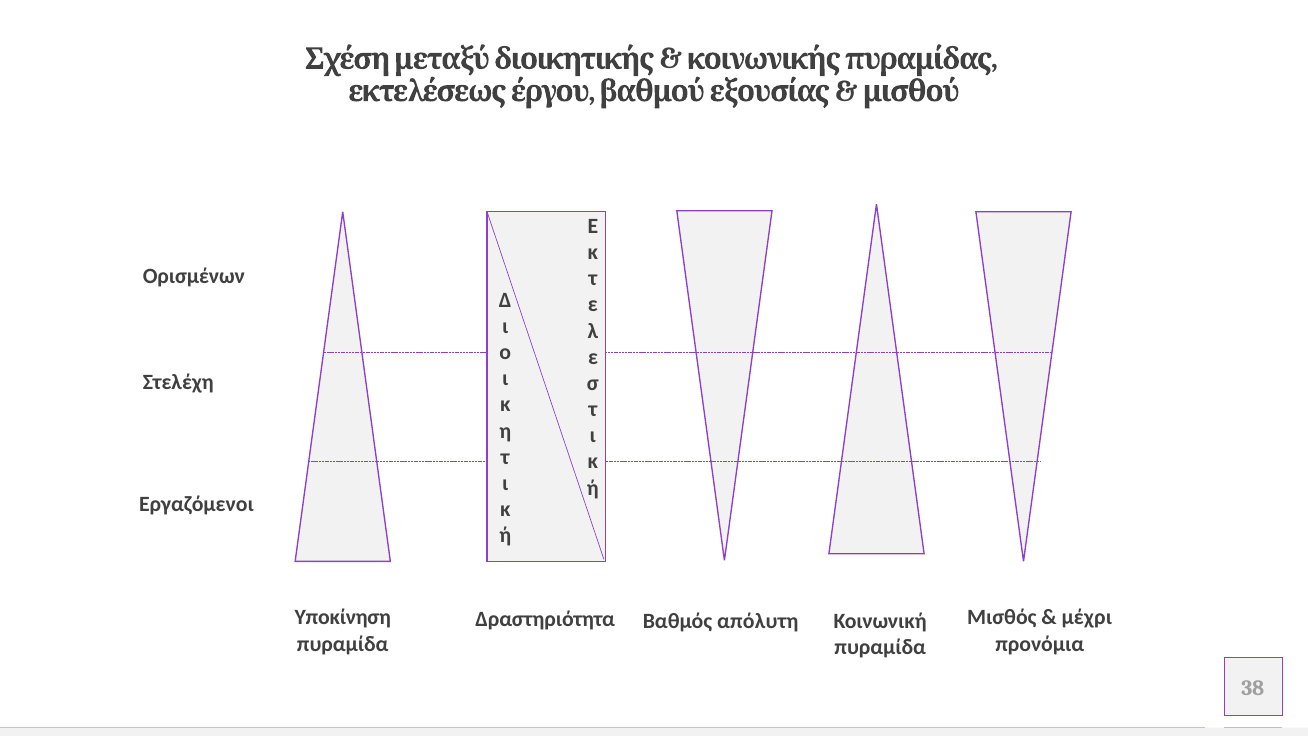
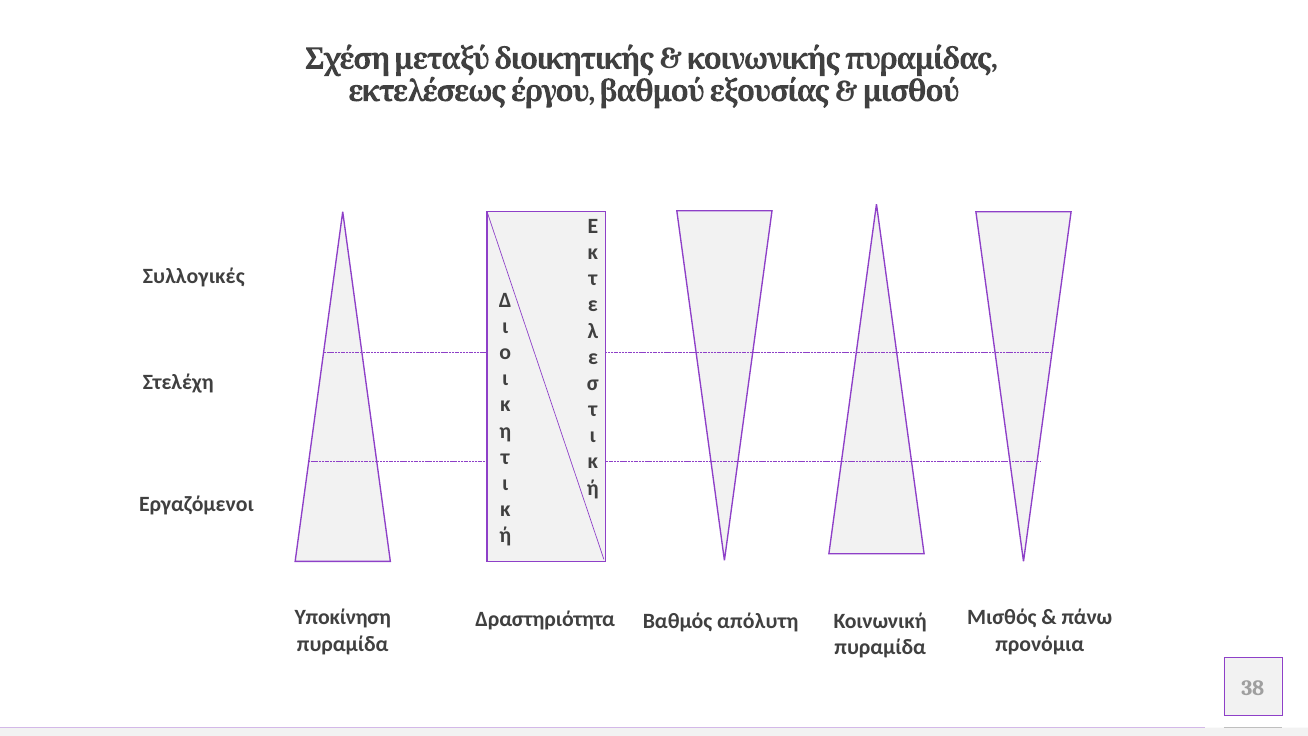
Ορισμένων: Ορισμένων -> Συλλογικές
μέχρι: μέχρι -> πάνω
